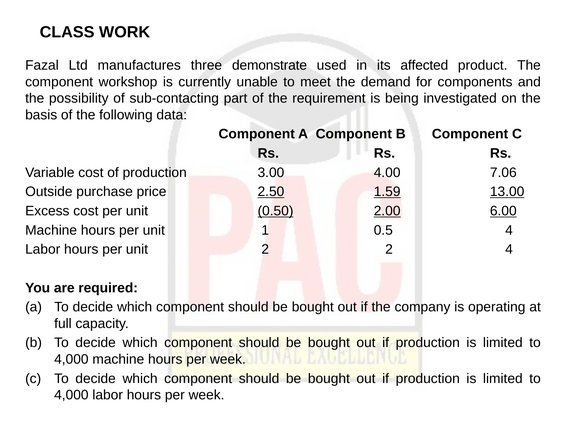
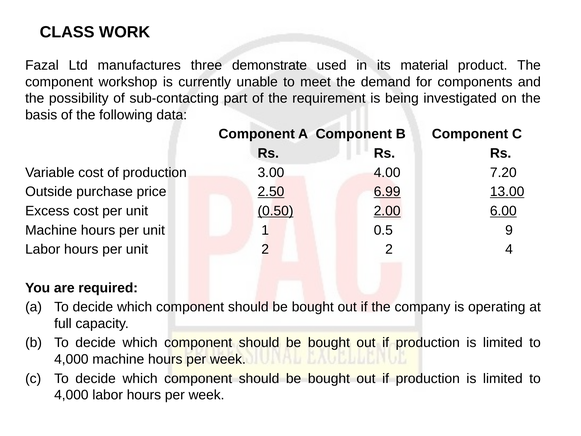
affected: affected -> material
7.06: 7.06 -> 7.20
1.59: 1.59 -> 6.99
0.5 4: 4 -> 9
